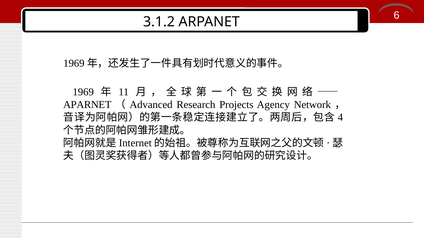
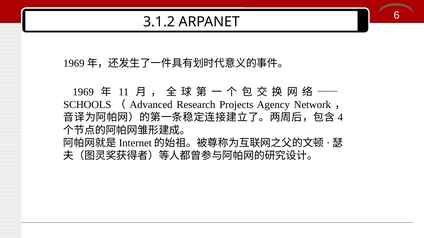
APARNET: APARNET -> SCHOOLS
